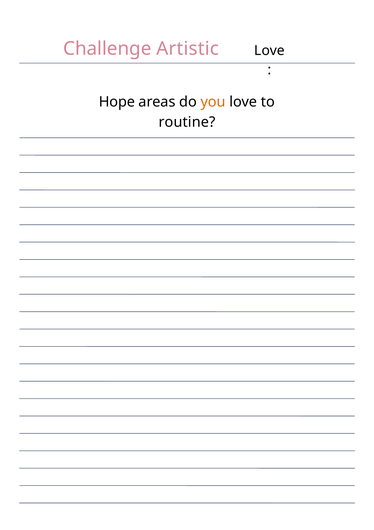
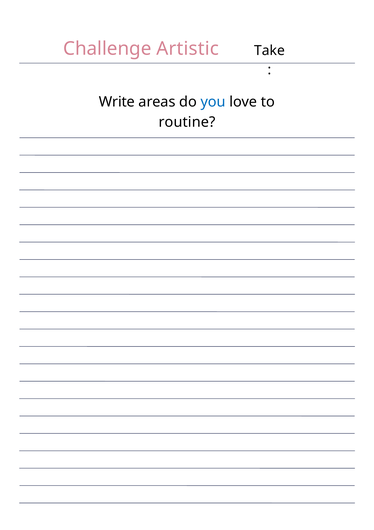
Love at (270, 50): Love -> Take
Hope: Hope -> Write
you colour: orange -> blue
